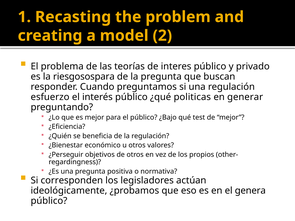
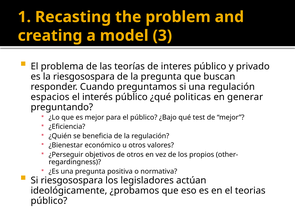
2: 2 -> 3
esfuerzo: esfuerzo -> espacios
Si corresponden: corresponden -> riesgosospara
genera: genera -> teorias
